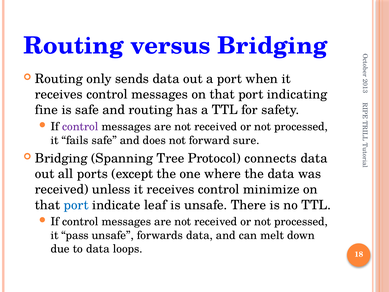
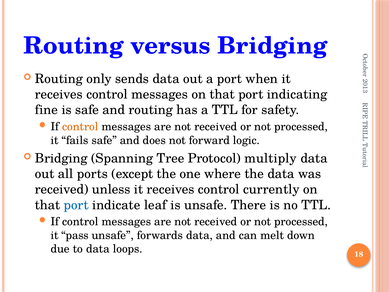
control at (80, 127) colour: purple -> orange
sure: sure -> logic
connects: connects -> multiply
minimize: minimize -> currently
